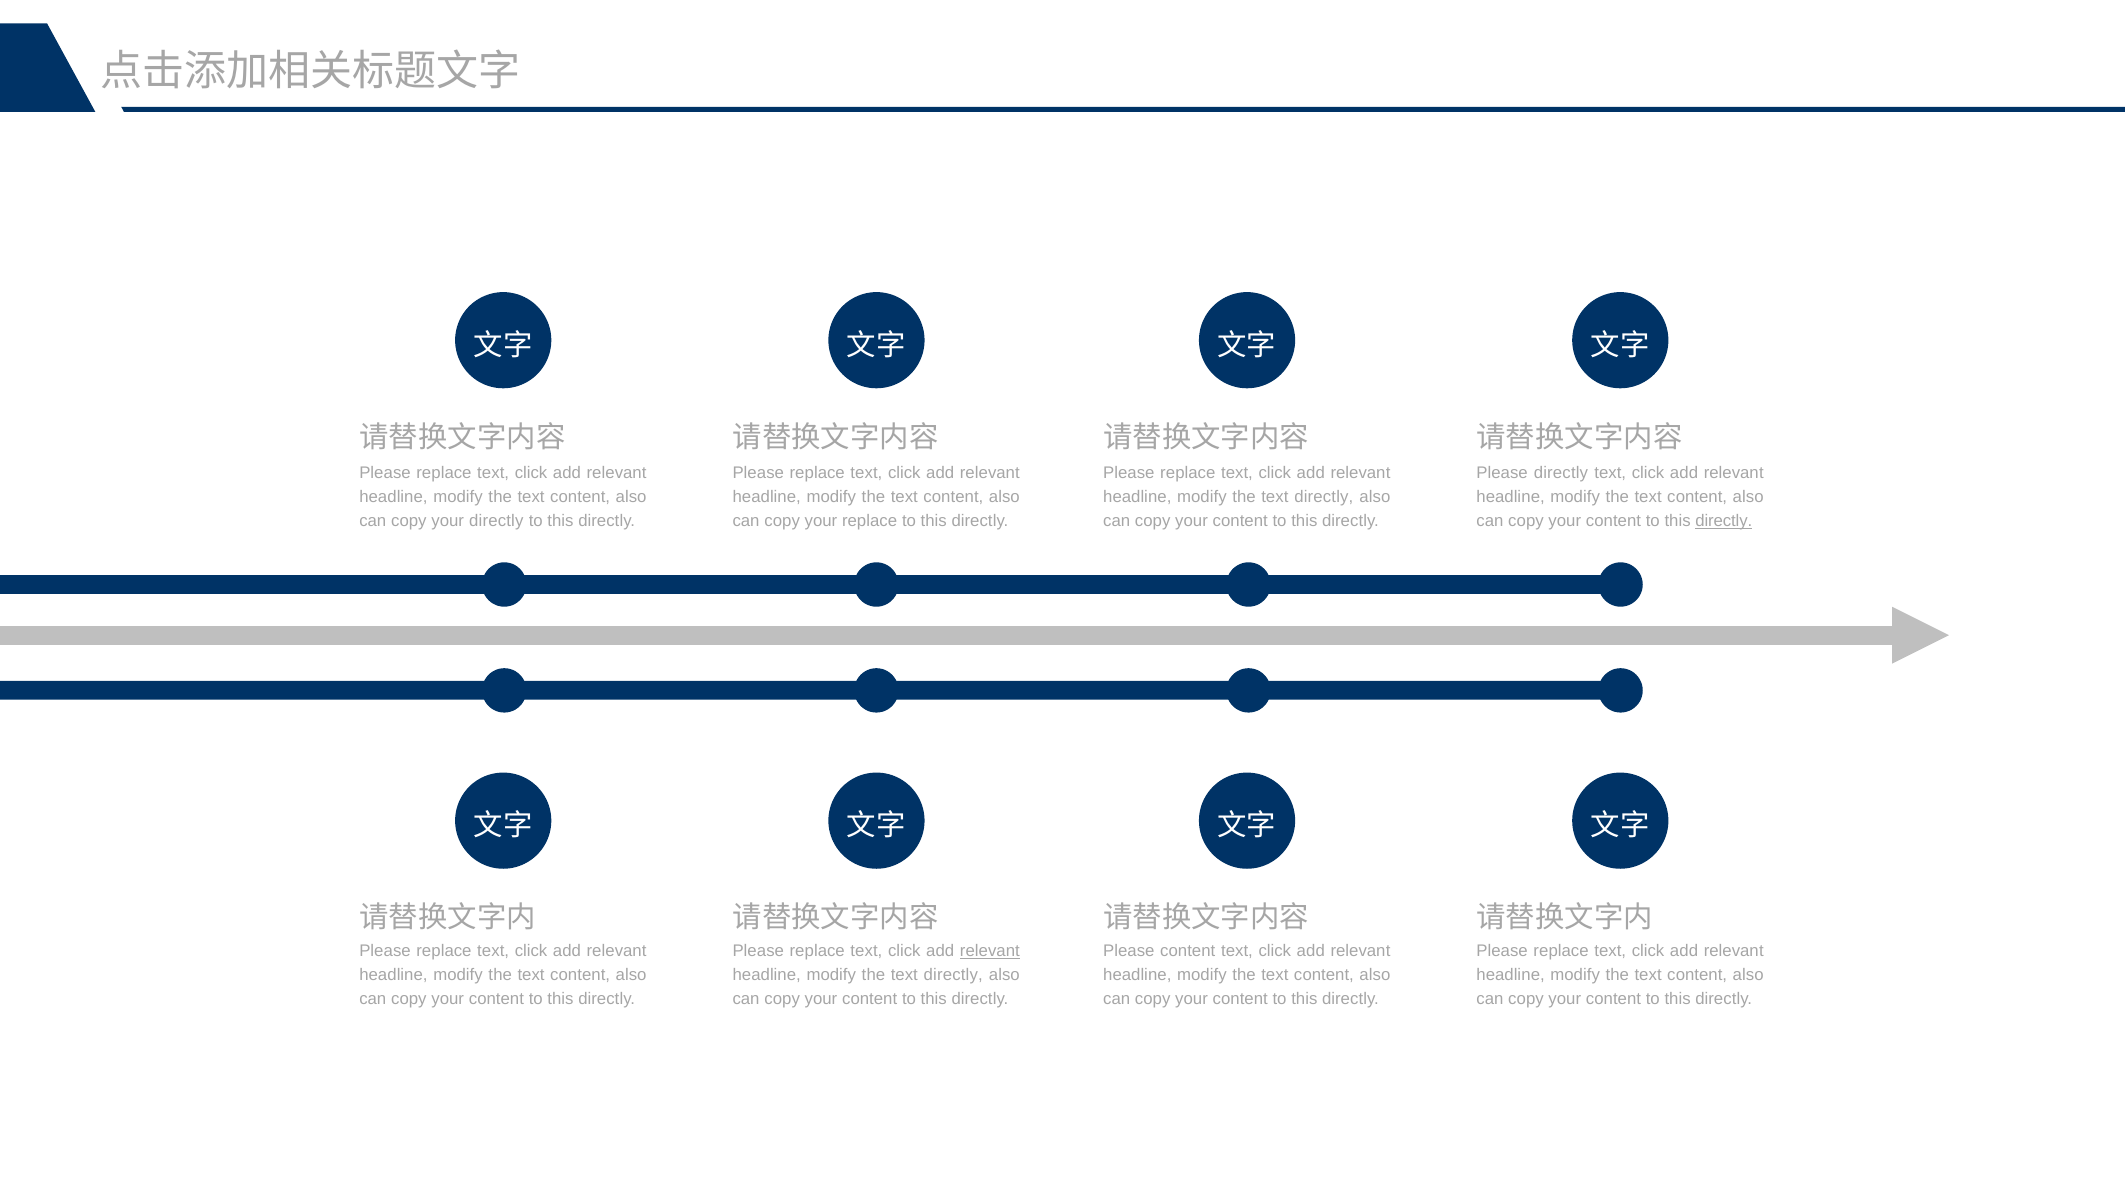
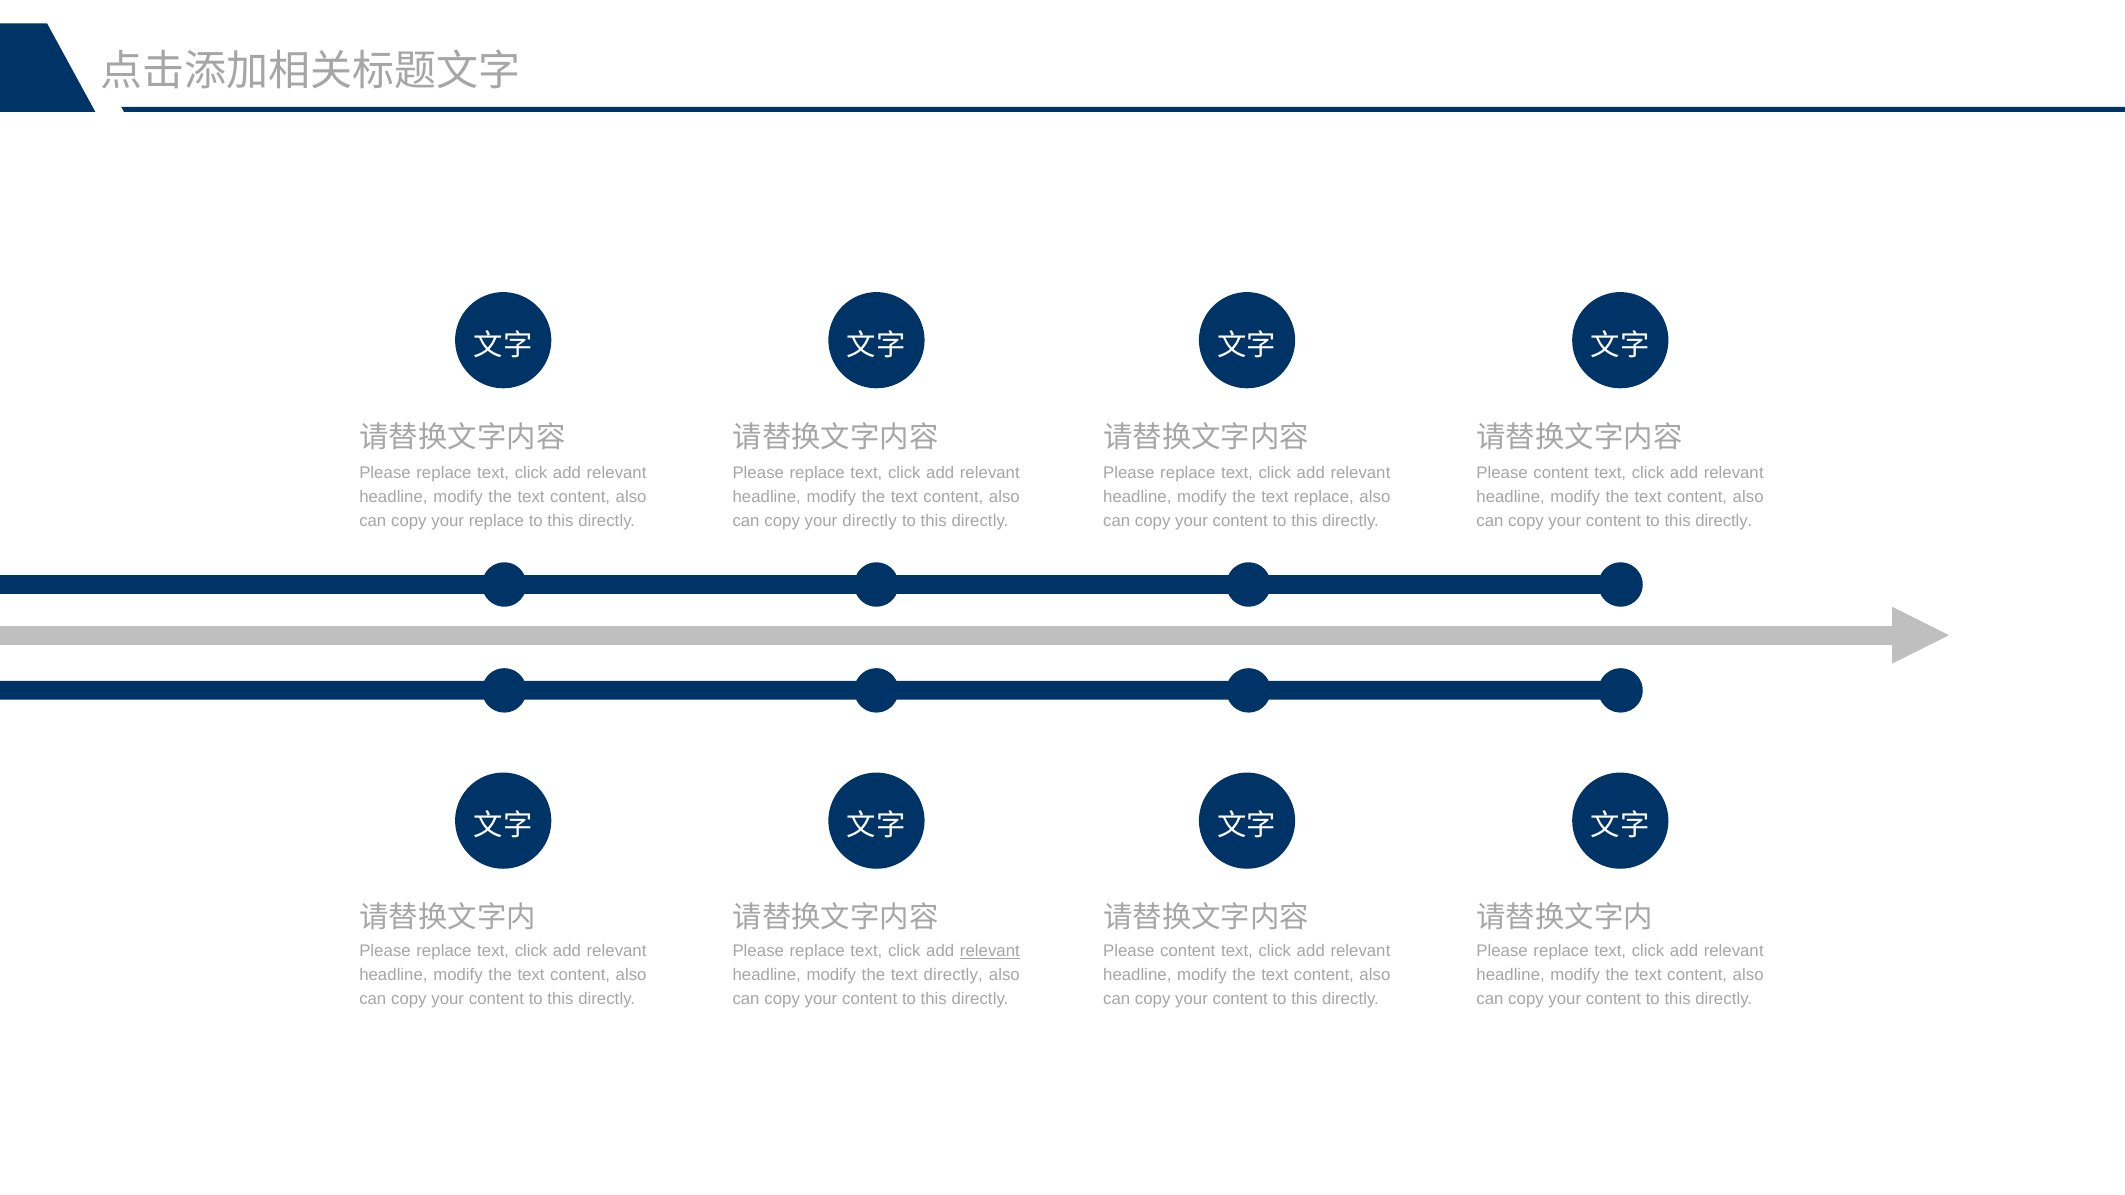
directly at (1561, 473): directly -> content
directly at (1324, 497): directly -> replace
your directly: directly -> replace
your replace: replace -> directly
directly at (1724, 521) underline: present -> none
